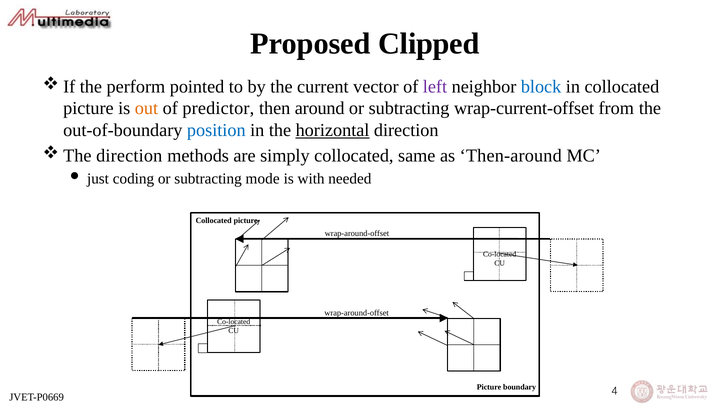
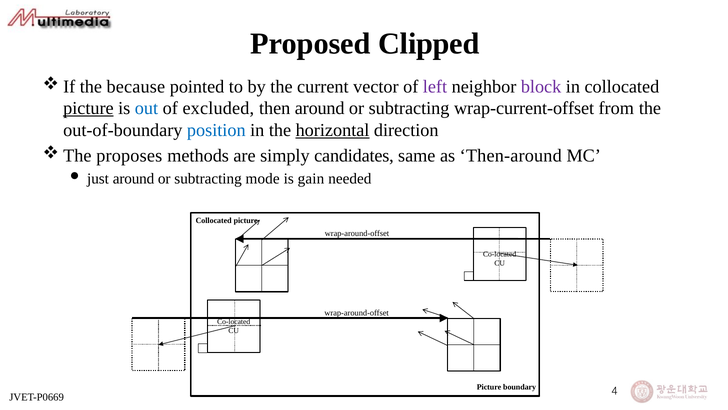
perform: perform -> because
block colour: blue -> purple
picture at (88, 108) underline: none -> present
out colour: orange -> blue
predictor: predictor -> excluded
direction at (129, 156): direction -> proposes
simply collocated: collocated -> candidates
just coding: coding -> around
with: with -> gain
